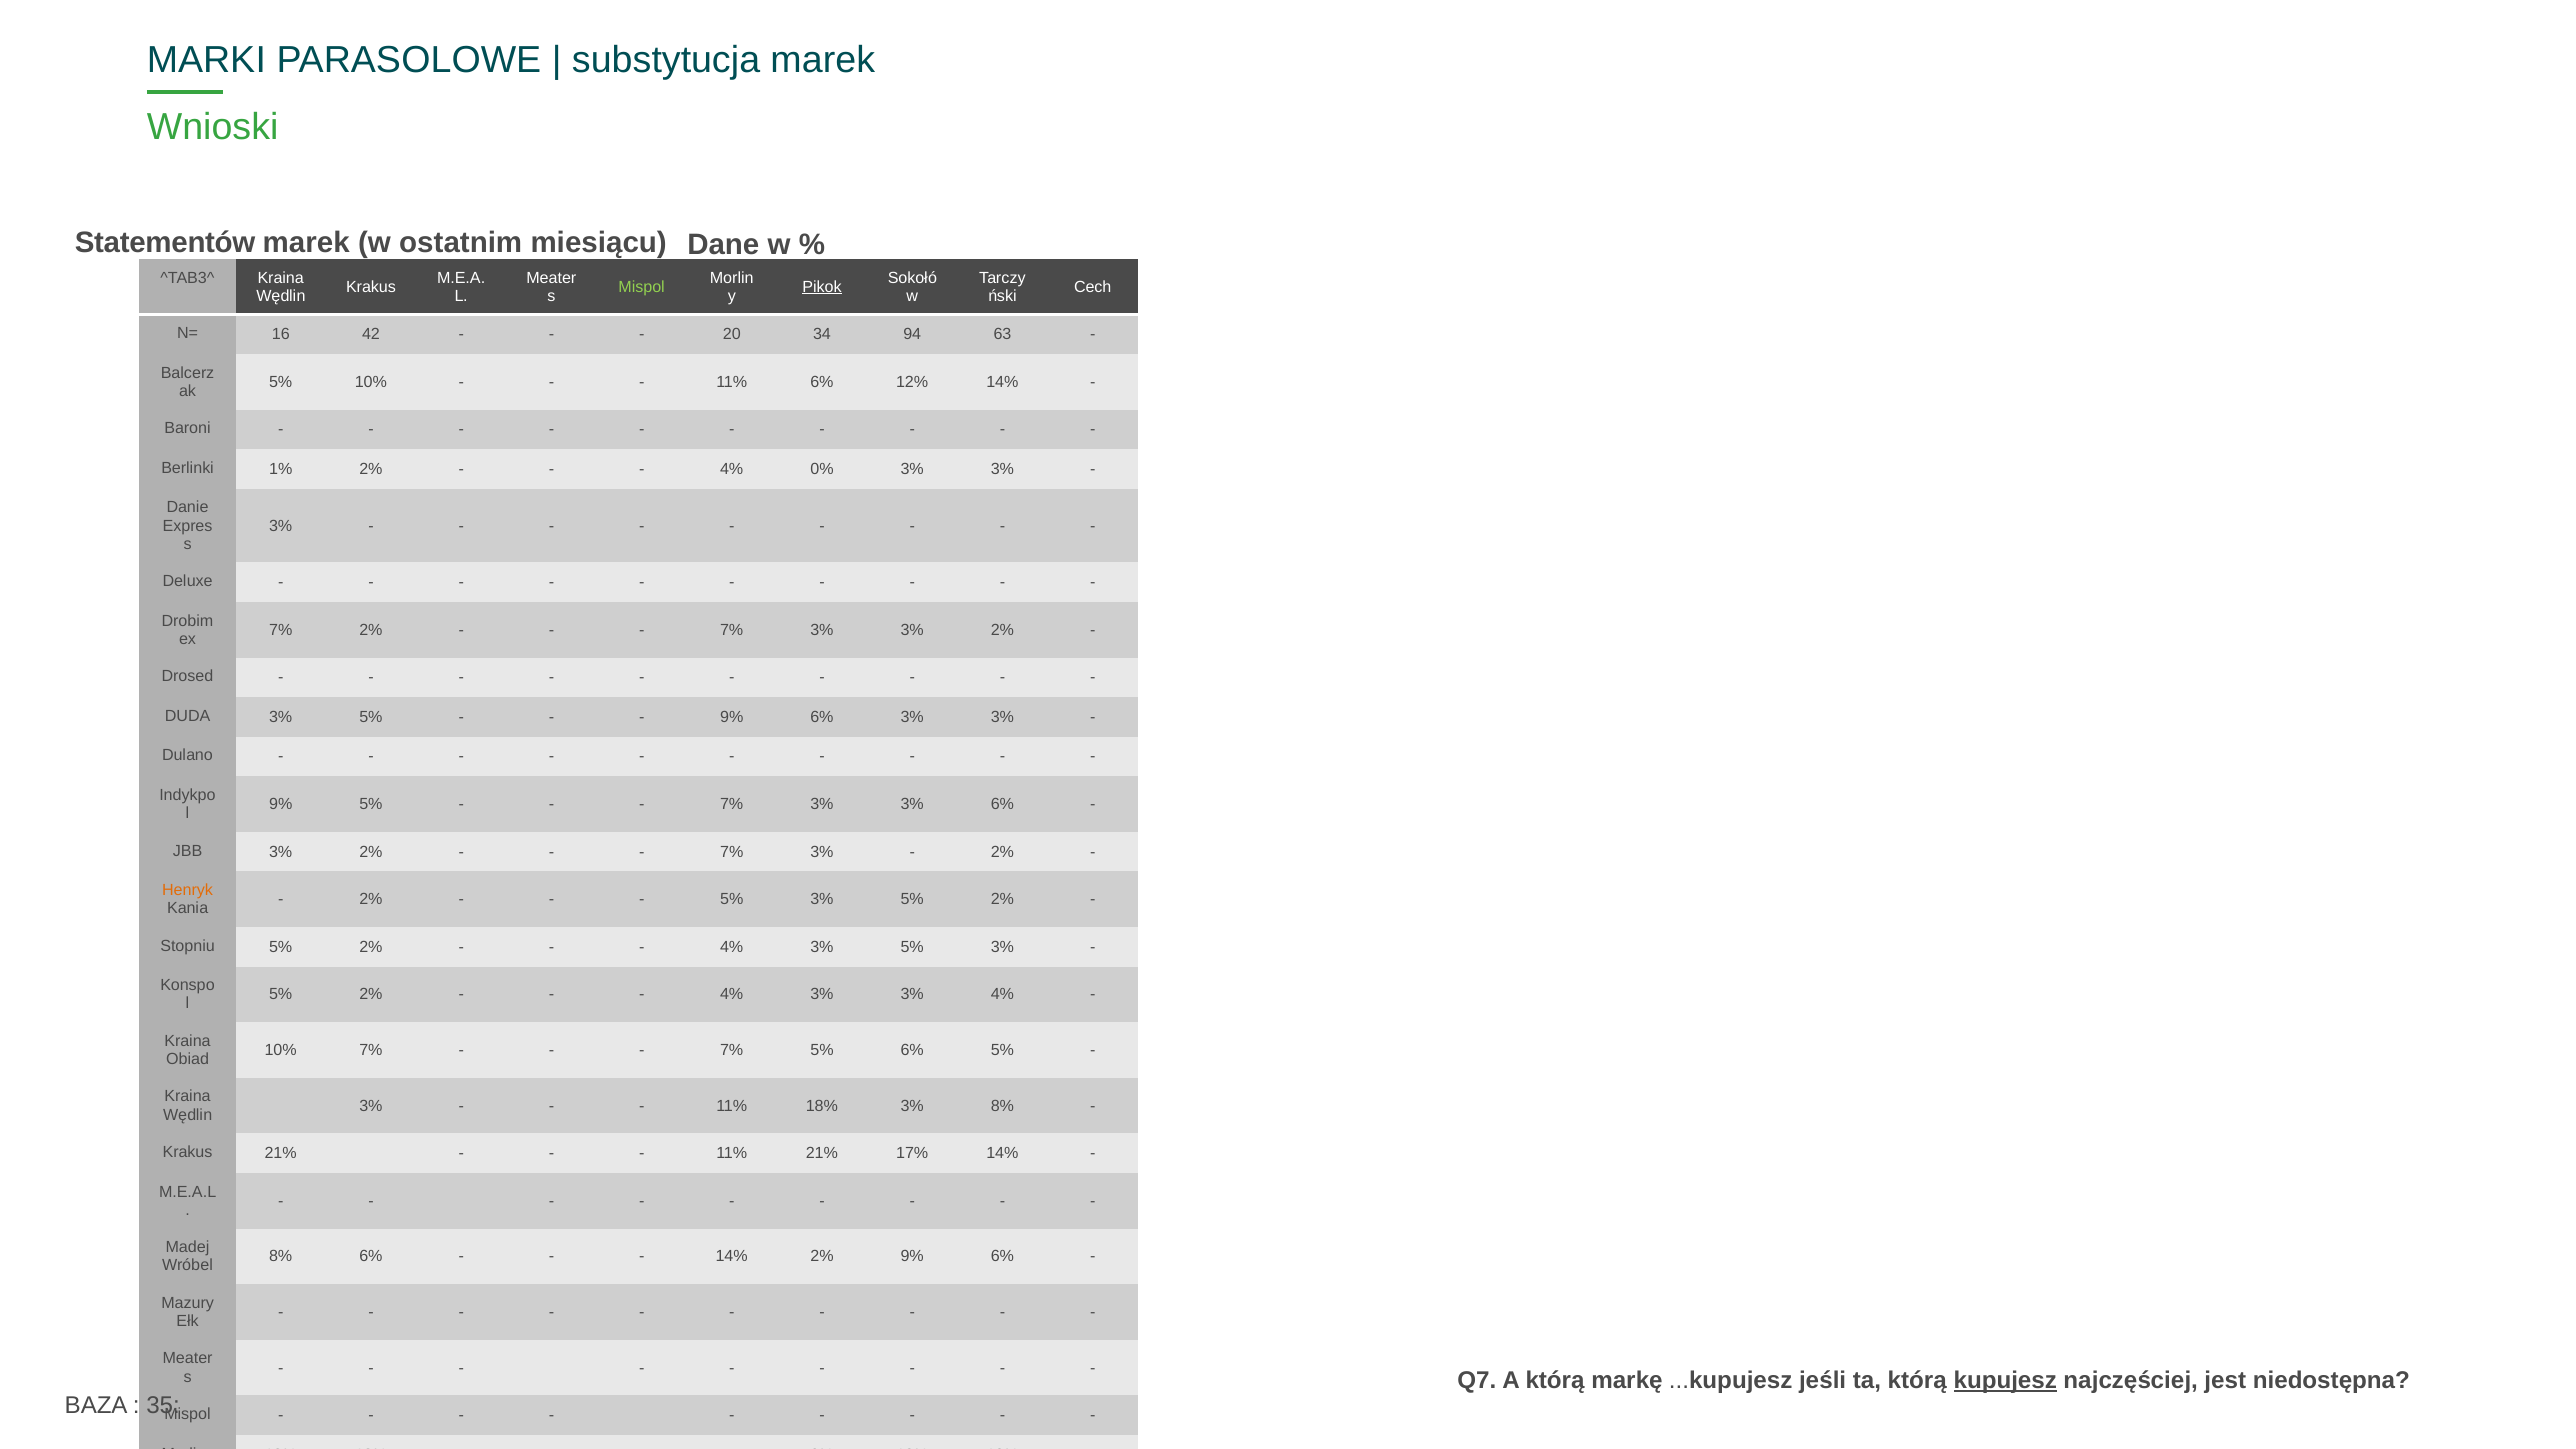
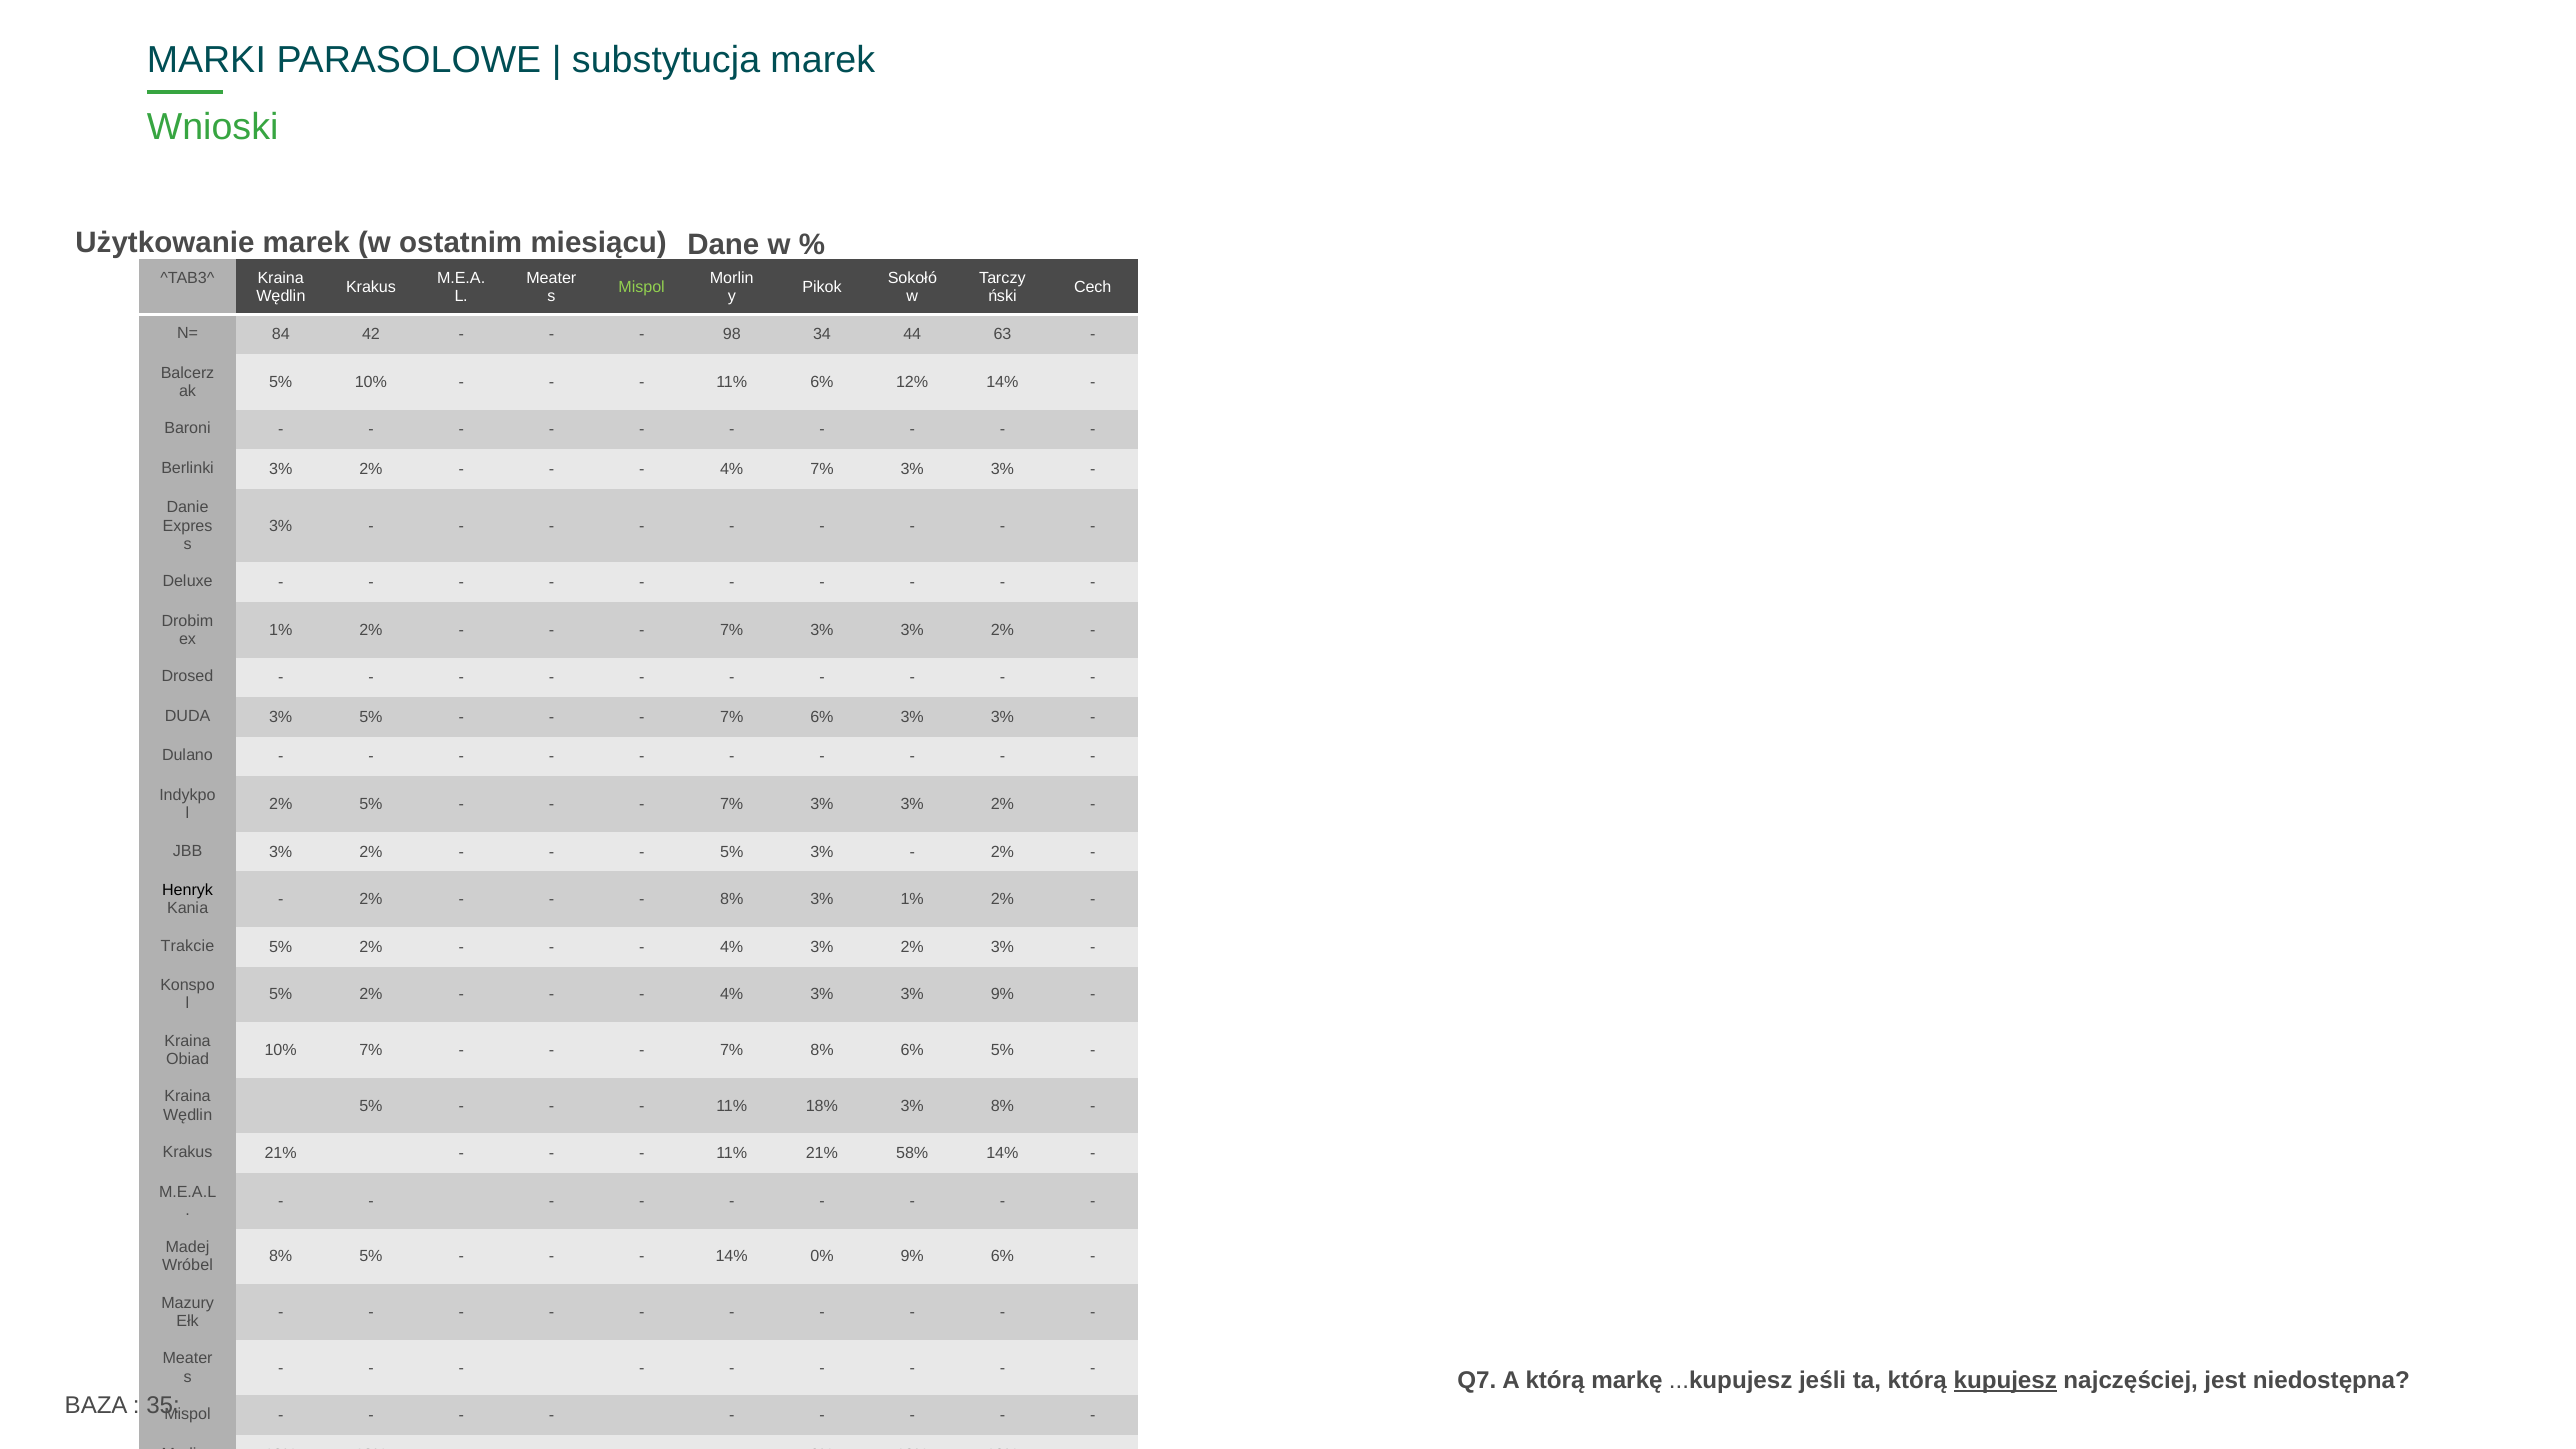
Statementów: Statementów -> Użytkowanie
Pikok at (822, 287) underline: present -> none
16: 16 -> 84
20: 20 -> 98
94: 94 -> 44
Berlinki 1%: 1% -> 3%
4% 0%: 0% -> 7%
7% at (281, 630): 7% -> 1%
9% at (732, 717): 9% -> 7%
9% at (281, 804): 9% -> 2%
6% at (1002, 804): 6% -> 2%
7% at (732, 852): 7% -> 5%
Henryk colour: orange -> black
5% at (732, 899): 5% -> 8%
5% at (912, 899): 5% -> 1%
Stopniu: Stopniu -> Trakcie
4% 3% 5%: 5% -> 2%
3% 3% 4%: 4% -> 9%
7% 5%: 5% -> 8%
3% at (371, 1106): 3% -> 5%
17%: 17% -> 58%
8% 6%: 6% -> 5%
14% 2%: 2% -> 0%
